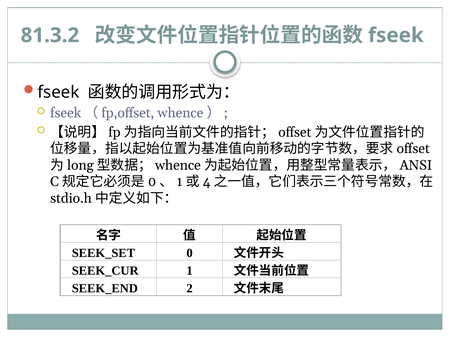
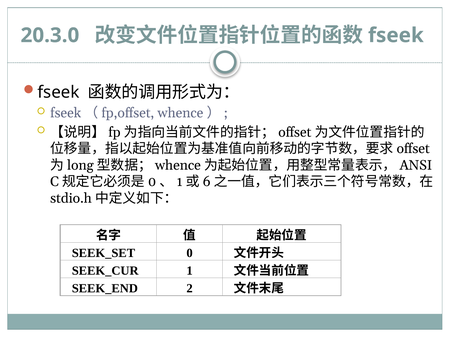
81.3.2: 81.3.2 -> 20.3.0
4: 4 -> 6
